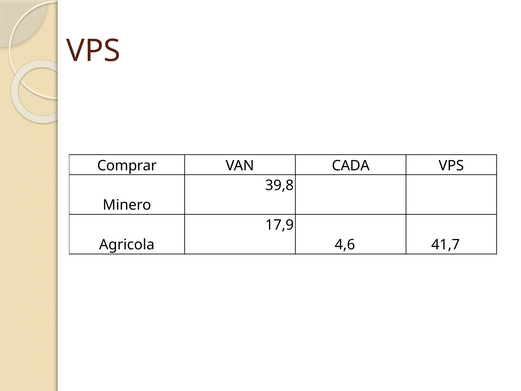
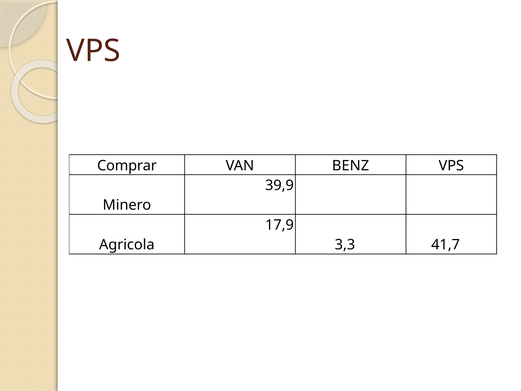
CADA: CADA -> BENZ
39,8: 39,8 -> 39,9
4,6: 4,6 -> 3,3
